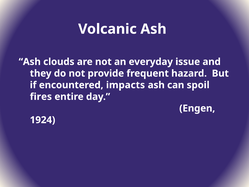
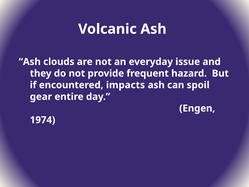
fires: fires -> gear
1924: 1924 -> 1974
